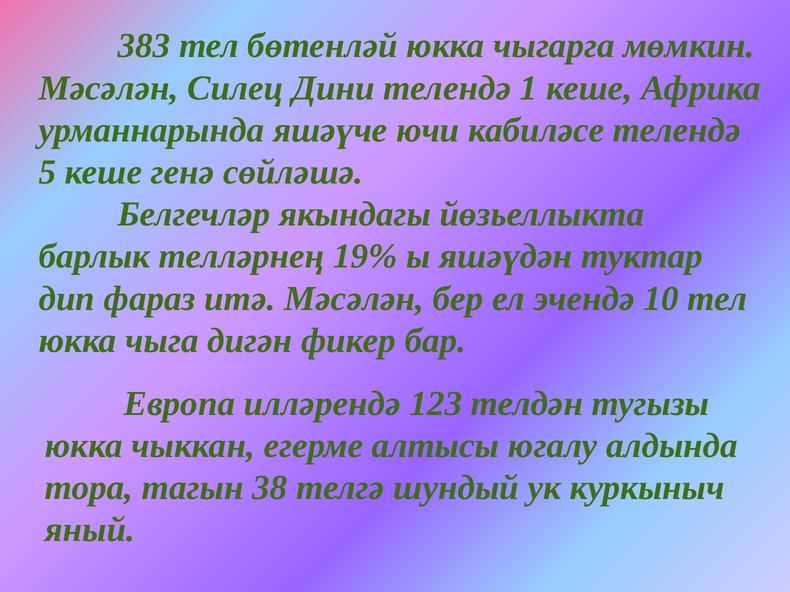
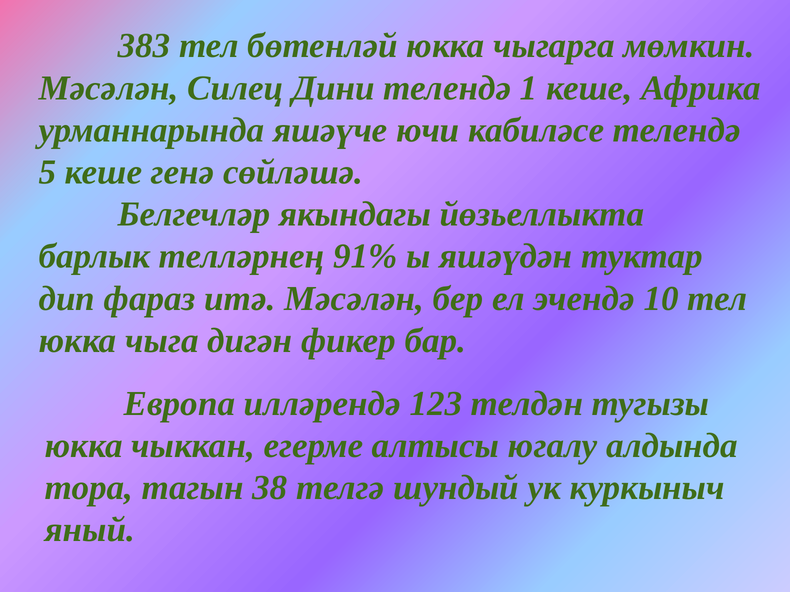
19%: 19% -> 91%
